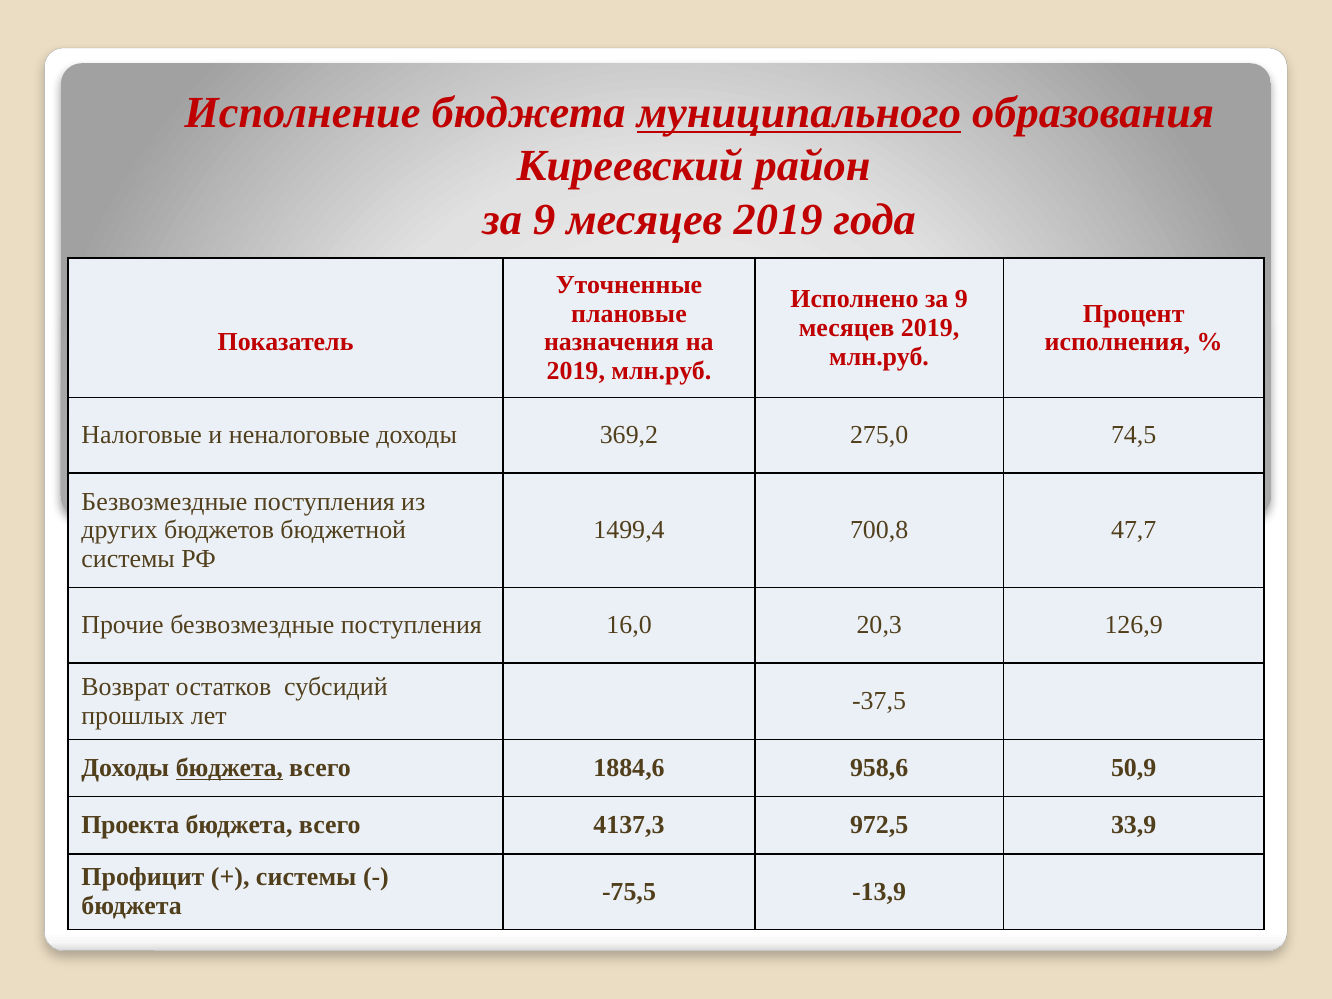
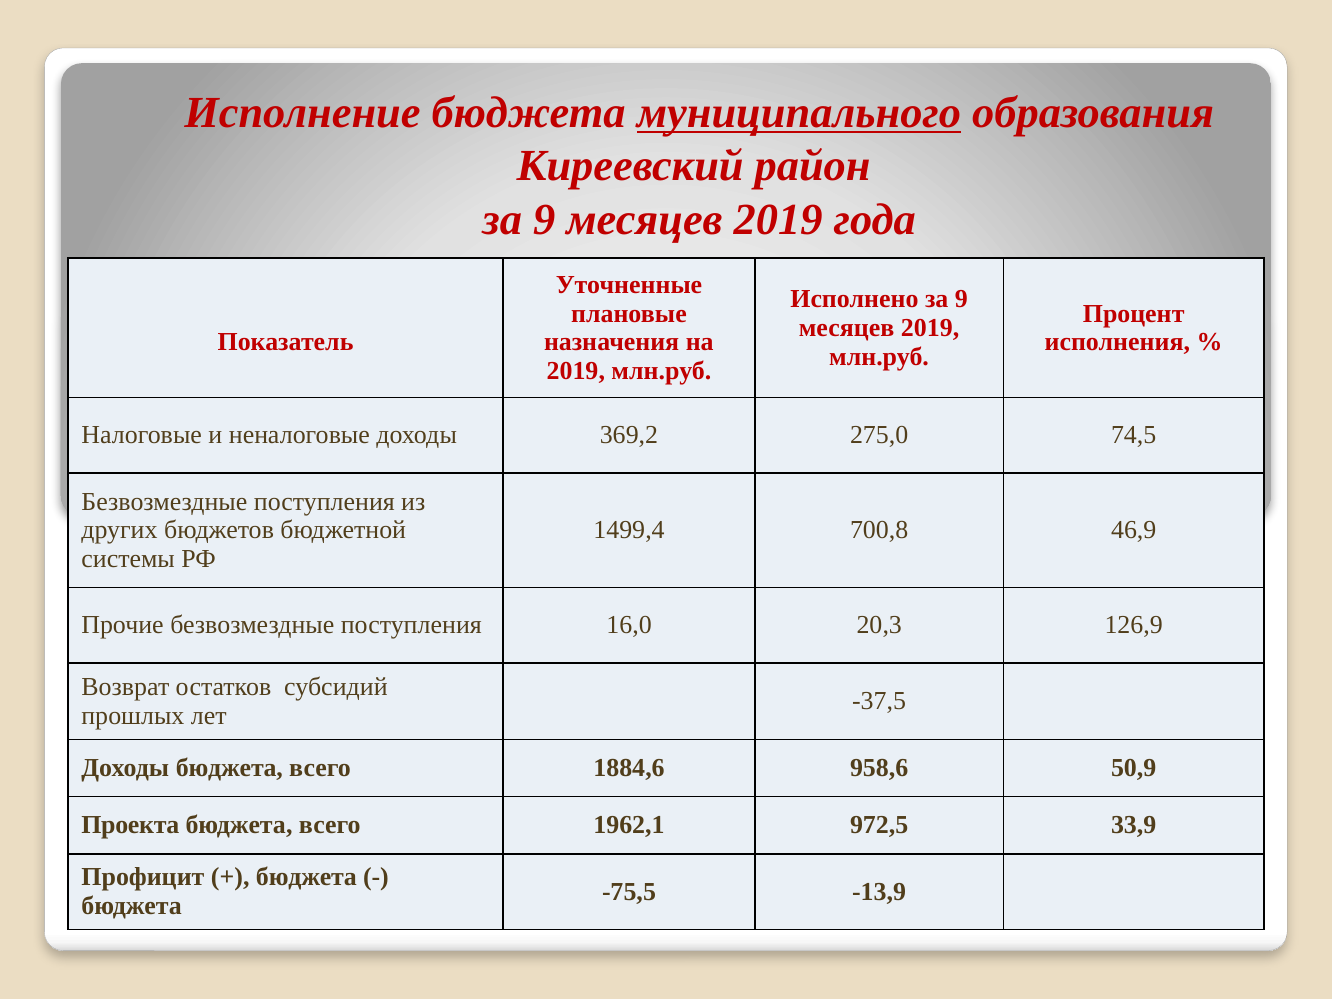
47,7: 47,7 -> 46,9
бюджета at (229, 768) underline: present -> none
4137,3: 4137,3 -> 1962,1
системы at (306, 877): системы -> бюджета
